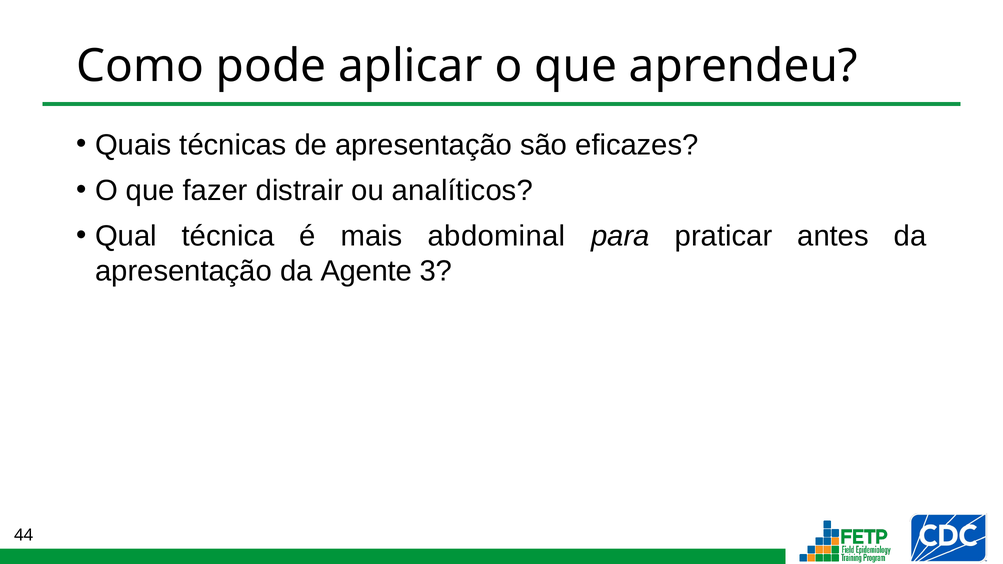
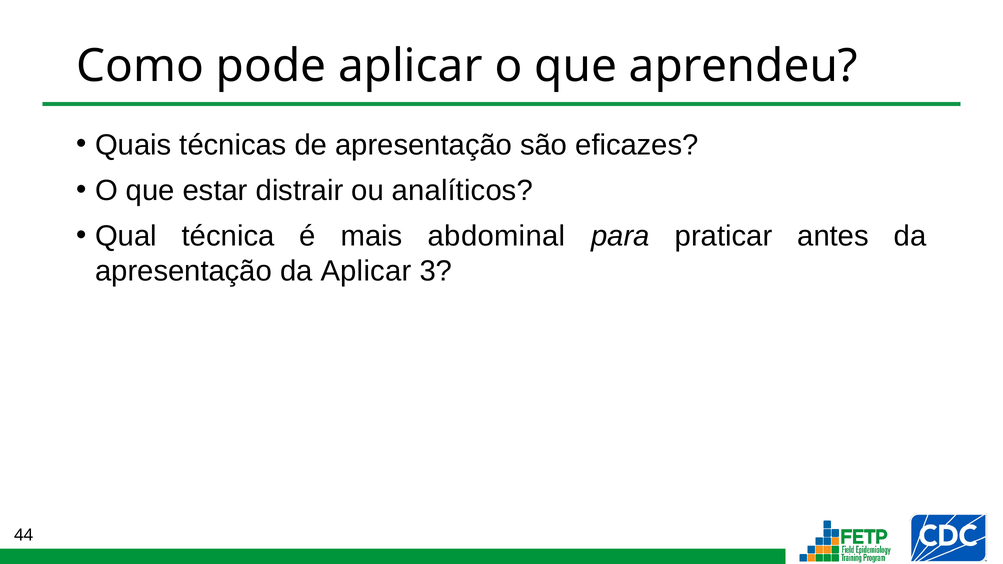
fazer: fazer -> estar
da Agente: Agente -> Aplicar
